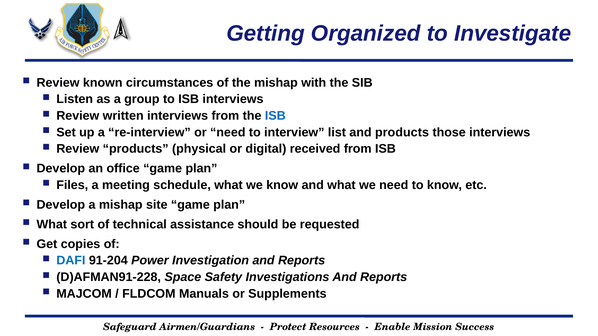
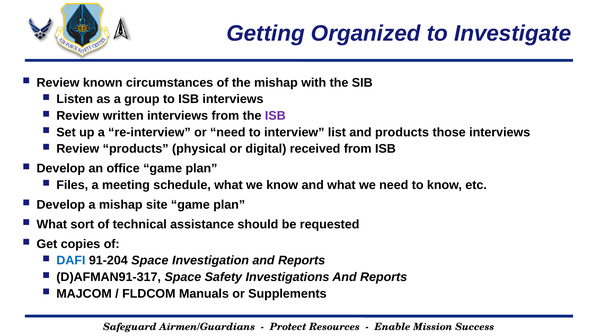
ISB at (275, 116) colour: blue -> purple
91-204 Power: Power -> Space
D)AFMAN91-228: D)AFMAN91-228 -> D)AFMAN91-317
